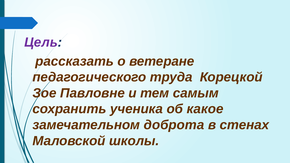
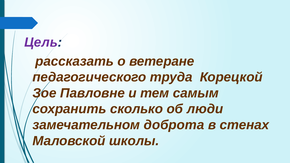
ученика: ученика -> сколько
какое: какое -> люди
